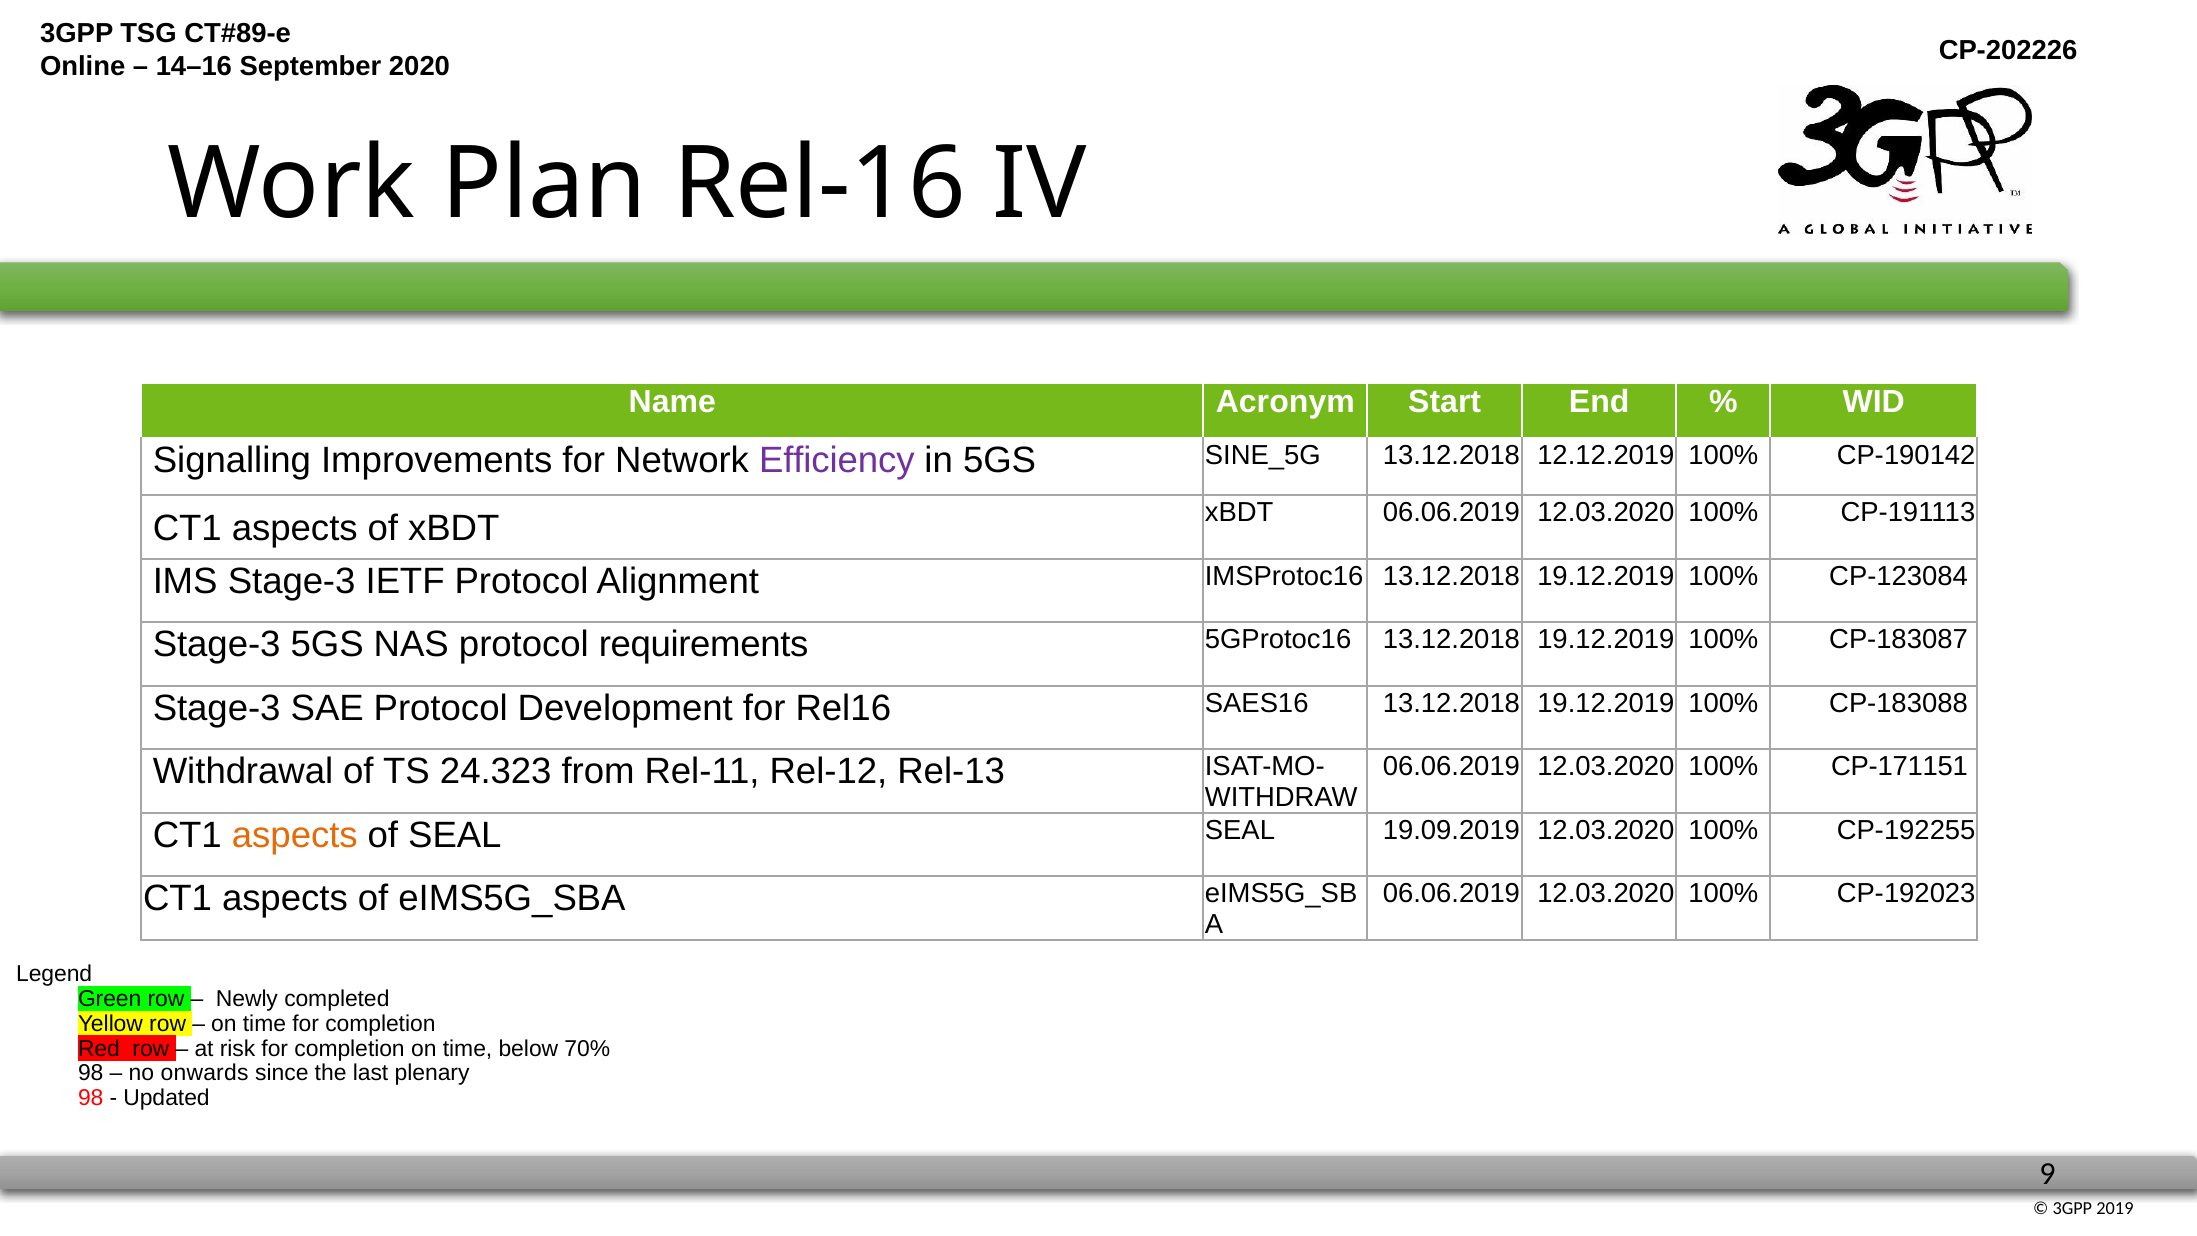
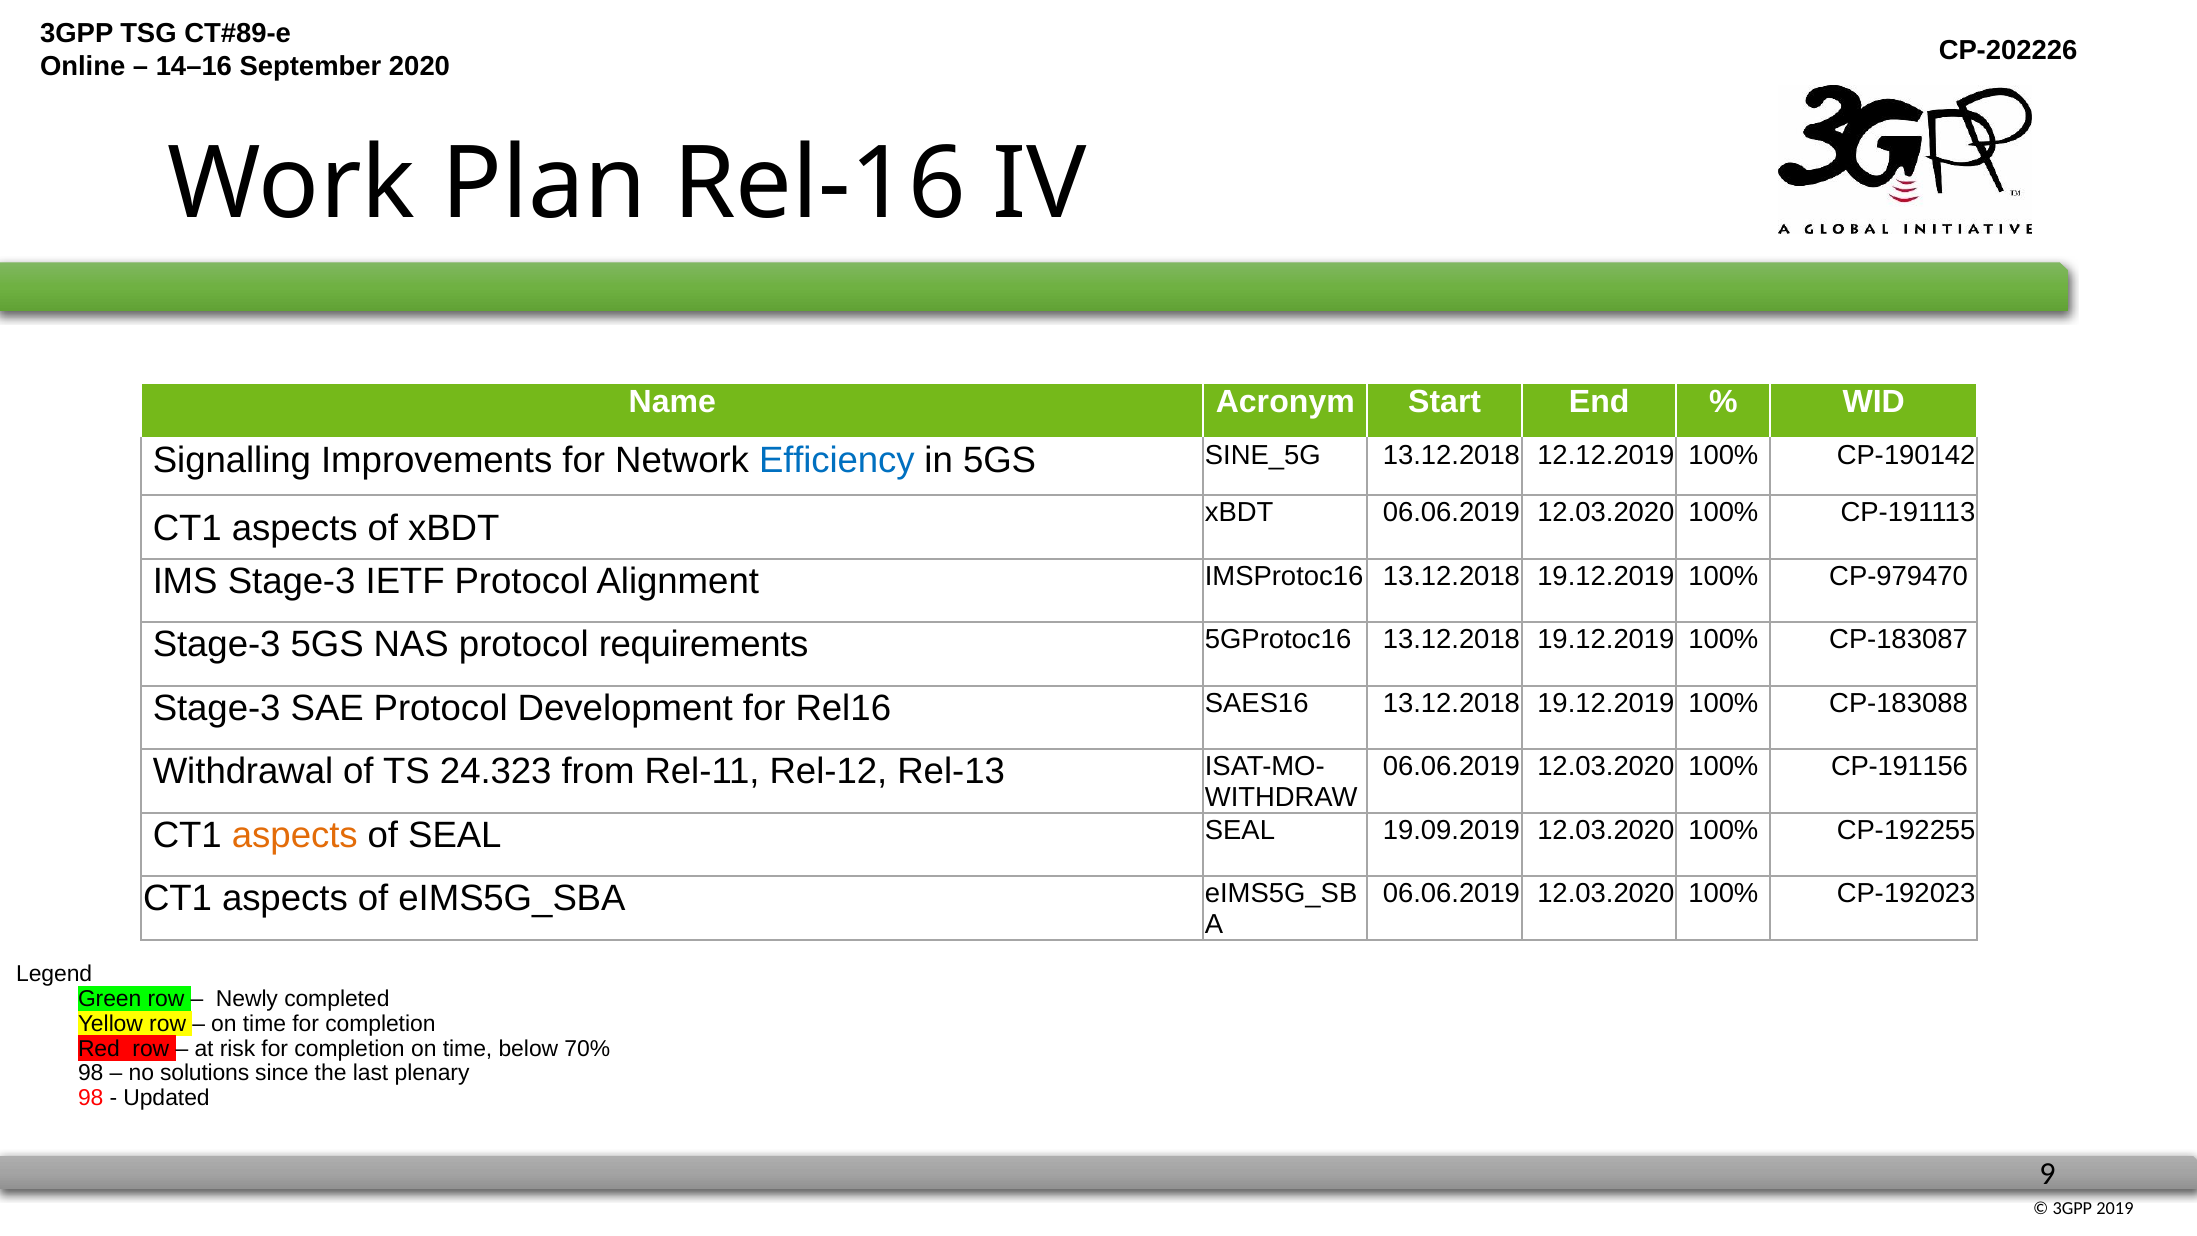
Efficiency colour: purple -> blue
CP-123084: CP-123084 -> CP-979470
CP-171151: CP-171151 -> CP-191156
onwards: onwards -> solutions
